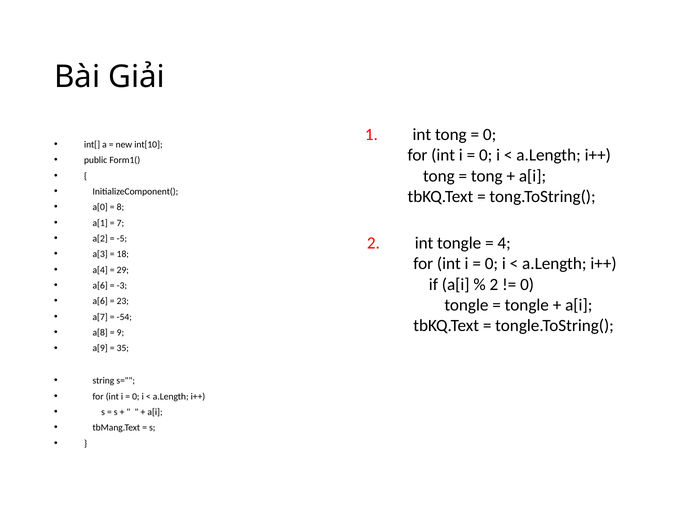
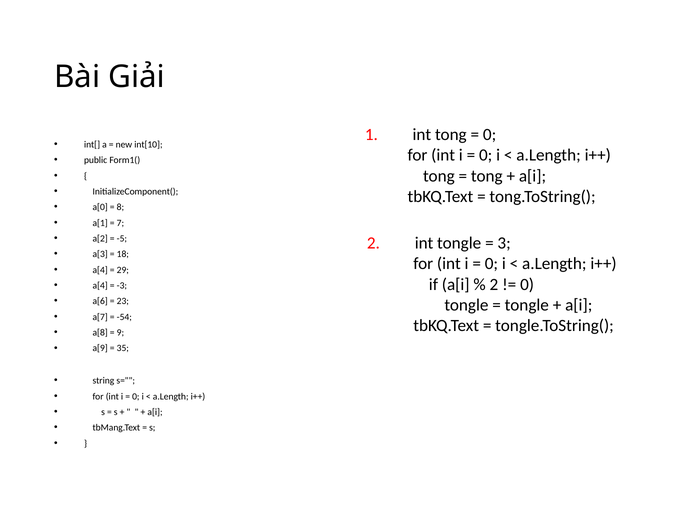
4: 4 -> 3
a[6 at (100, 286): a[6 -> a[4
